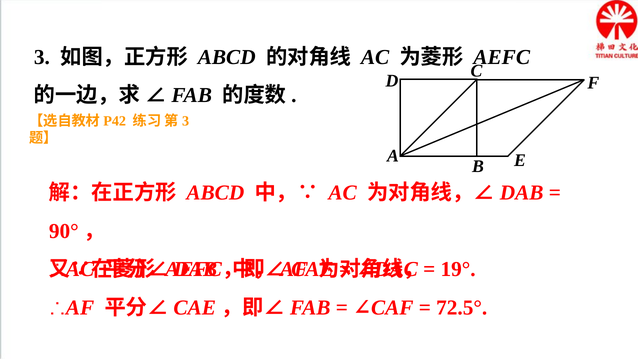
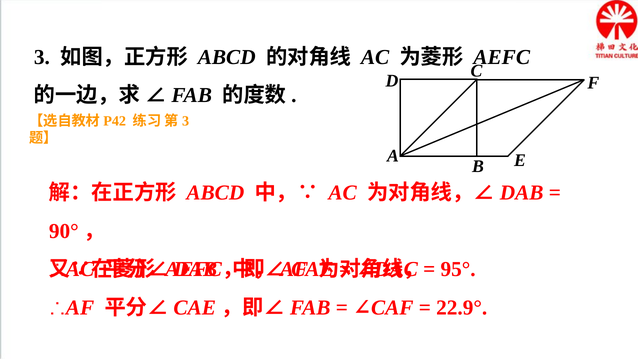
19°: 19° -> 95°
72.5°: 72.5° -> 22.9°
